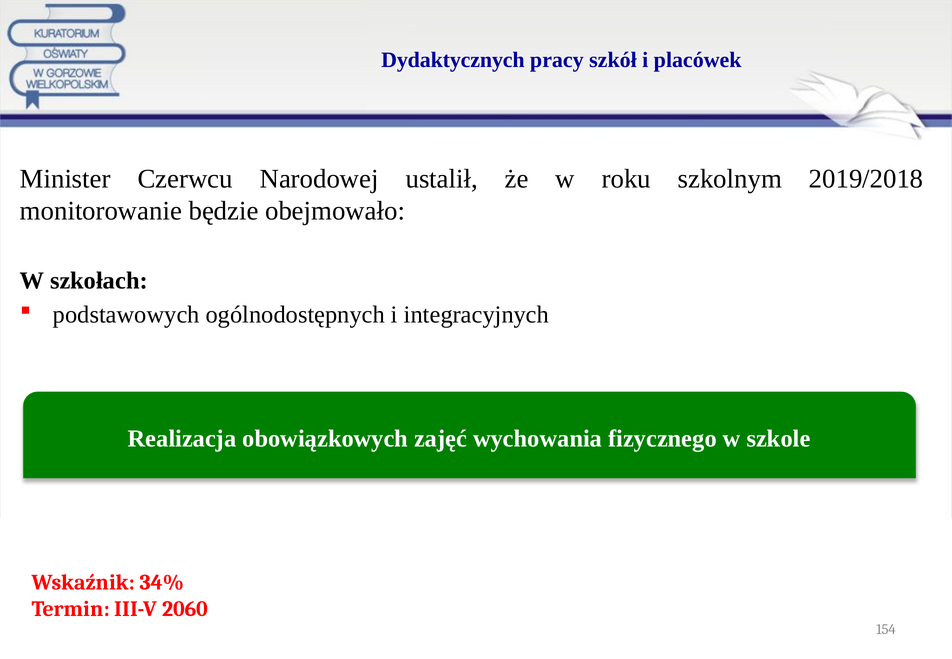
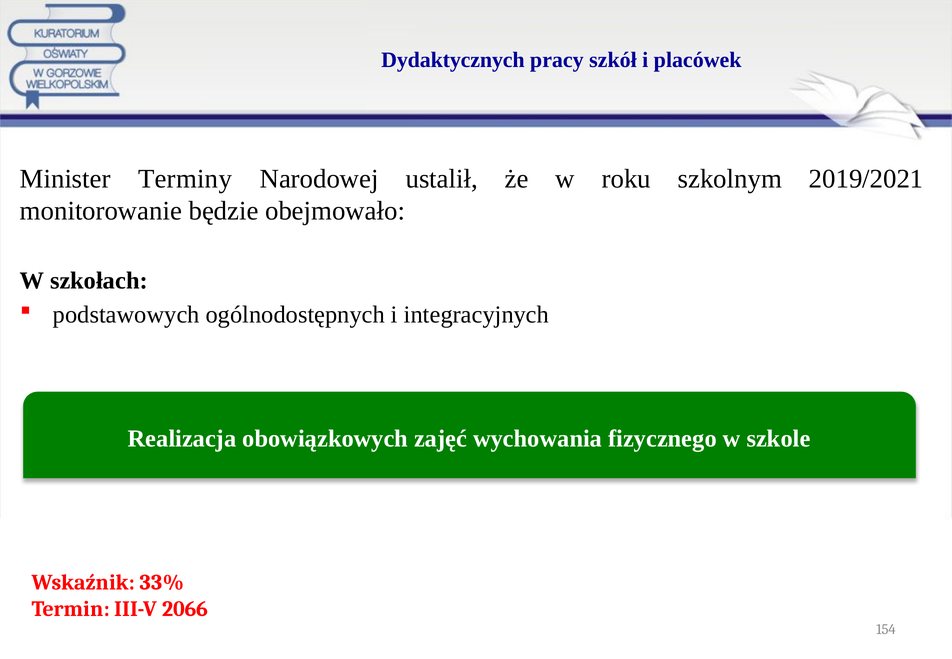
Czerwcu: Czerwcu -> Terminy
2019/2018: 2019/2018 -> 2019/2021
34%: 34% -> 33%
2060: 2060 -> 2066
